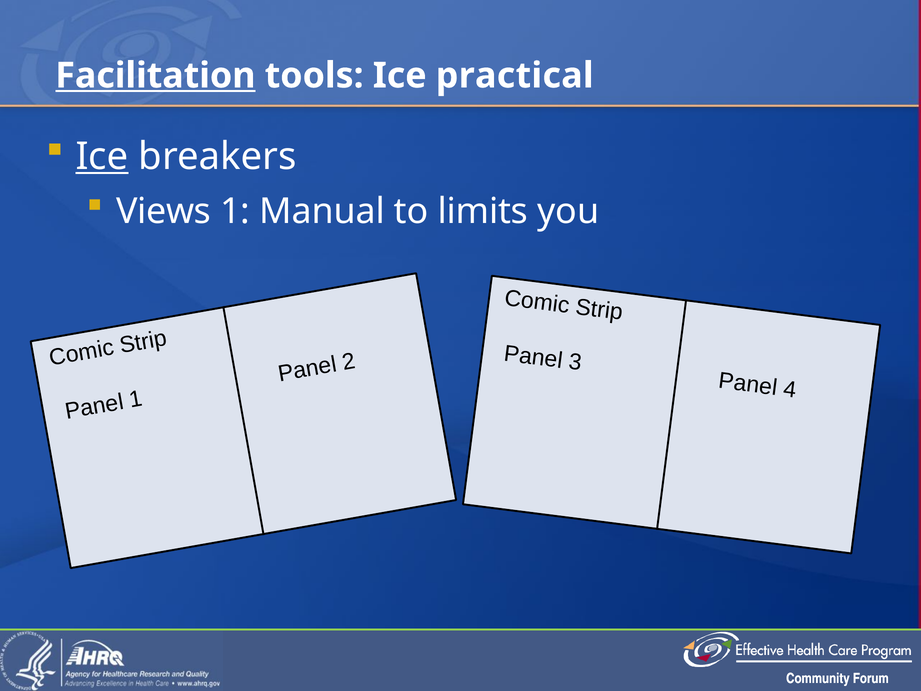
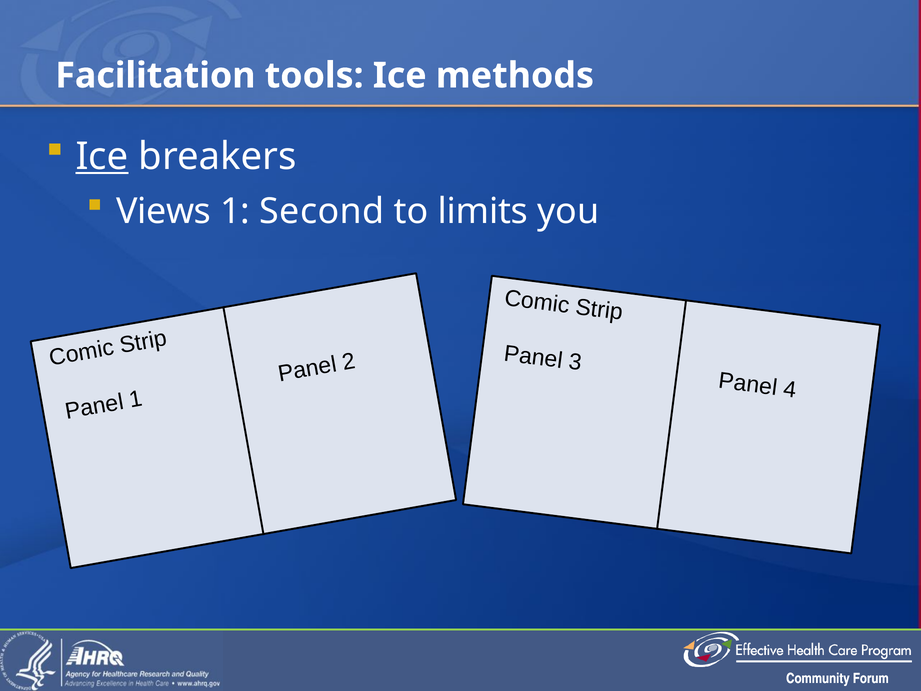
Facilitation underline: present -> none
practical: practical -> methods
Manual: Manual -> Second
